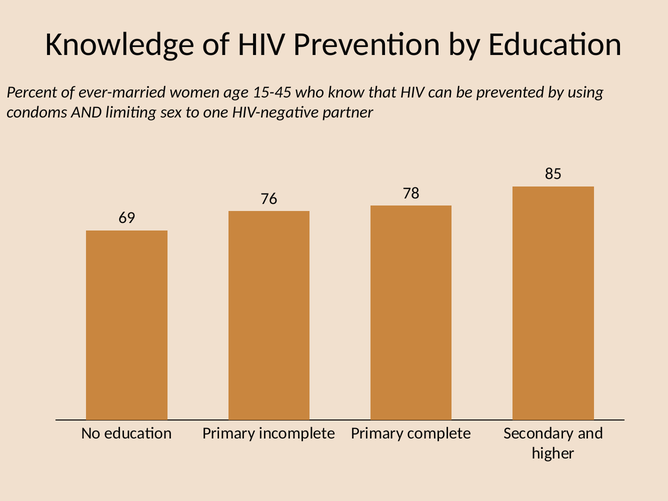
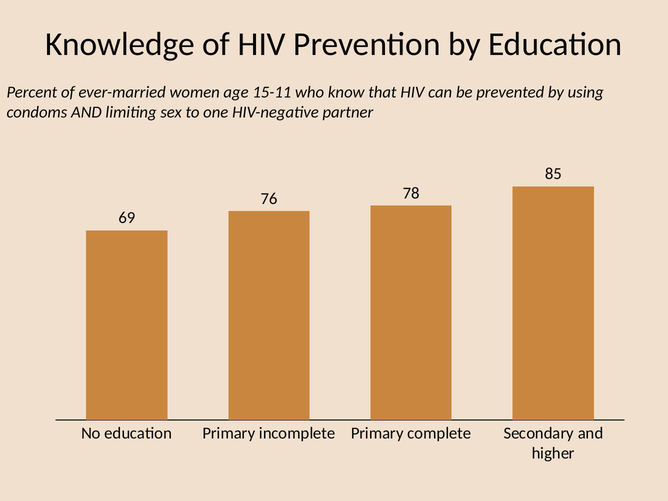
15-45: 15-45 -> 15-11
